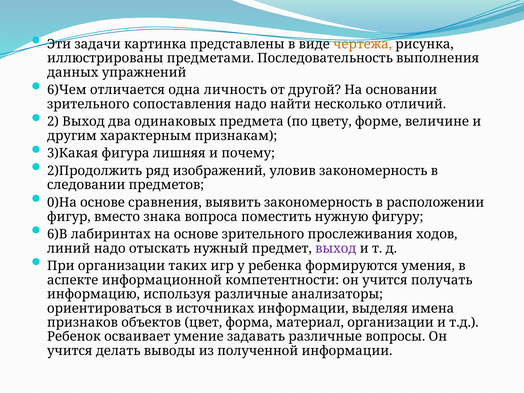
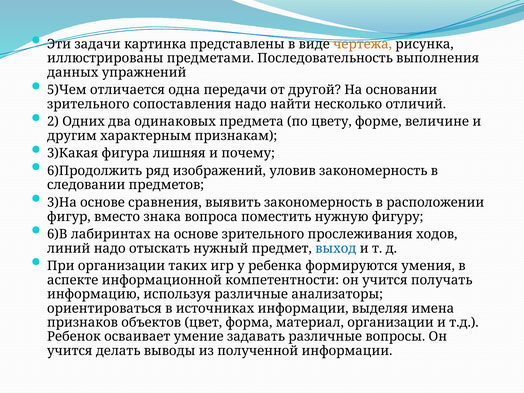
6)Чем: 6)Чем -> 5)Чем
личность: личность -> передачи
2 Выход: Выход -> Одних
2)Продолжить: 2)Продолжить -> 6)Продолжить
0)На: 0)На -> 3)На
выход at (336, 248) colour: purple -> blue
